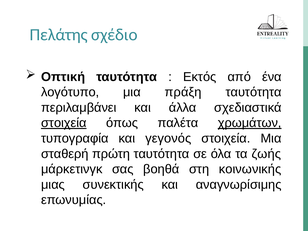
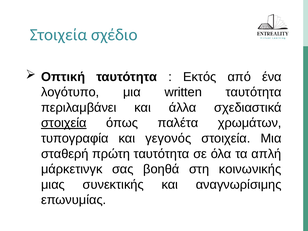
Πελάτης at (59, 35): Πελάτης -> Στοιχεία
πράξη: πράξη -> written
χρωμάτων underline: present -> none
ζωής: ζωής -> απλή
